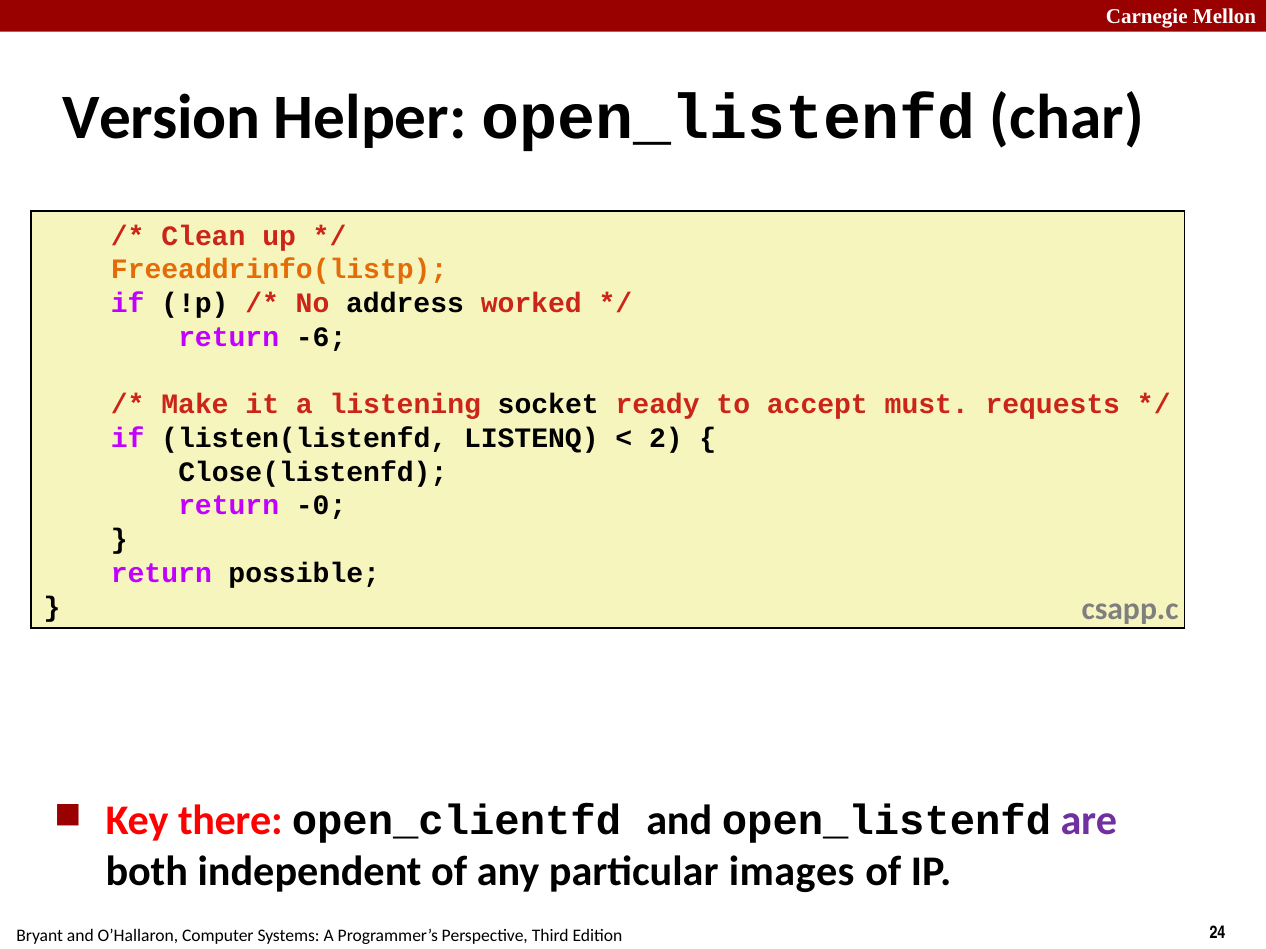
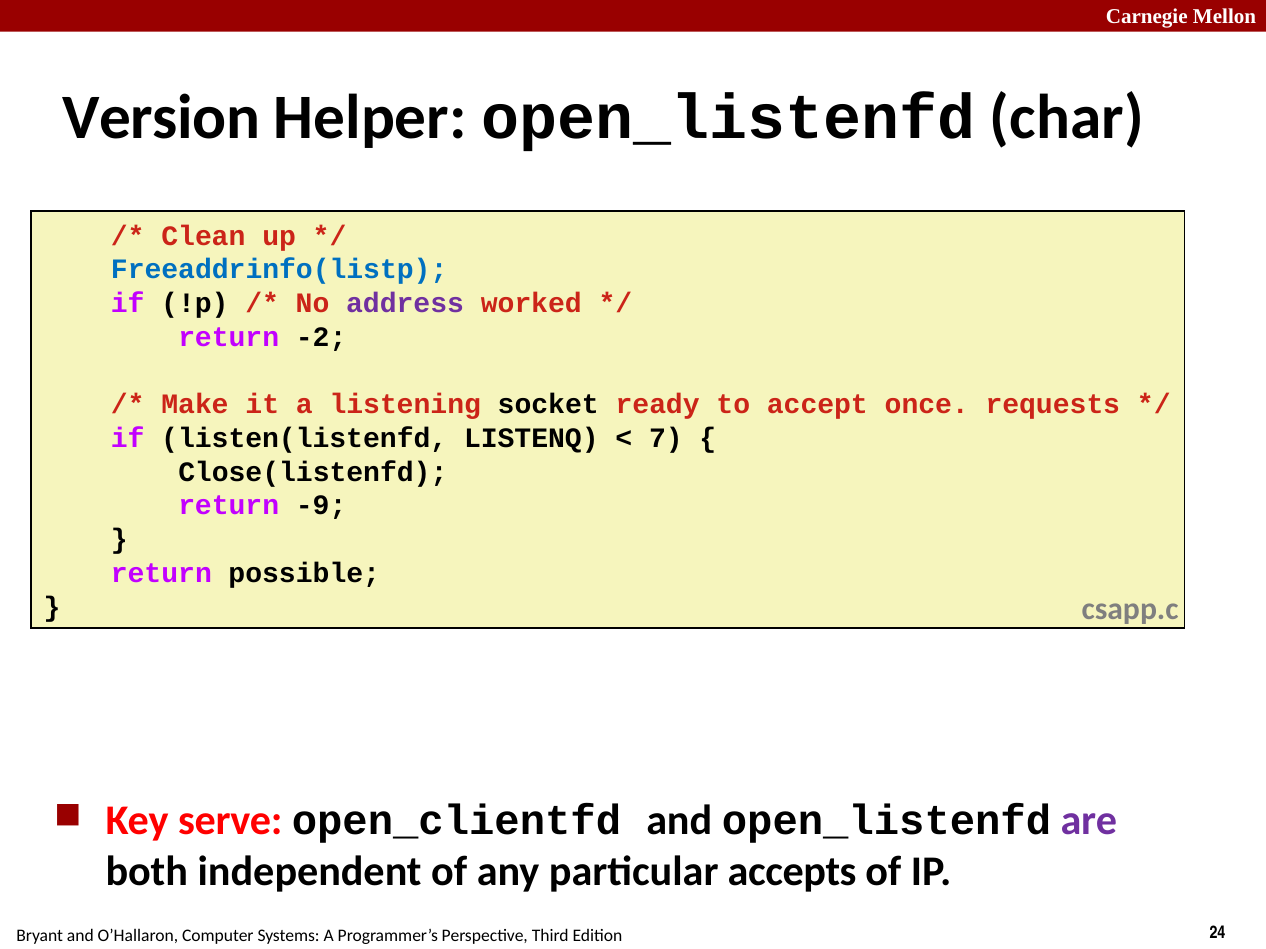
Freeaddrinfo(listp colour: orange -> blue
address colour: black -> purple
-6: -6 -> -2
must: must -> once
2: 2 -> 7
-0: -0 -> -9
there: there -> serve
images: images -> accepts
